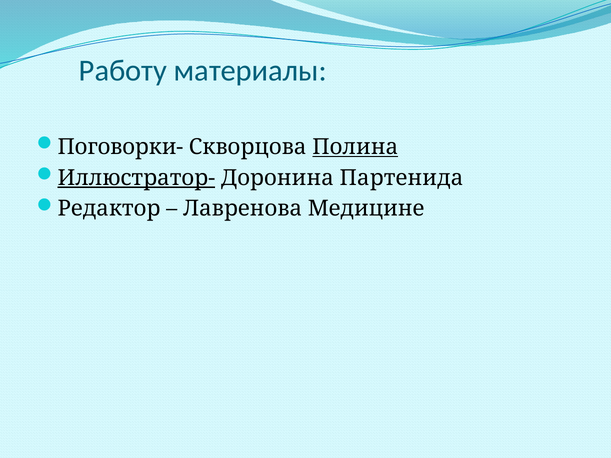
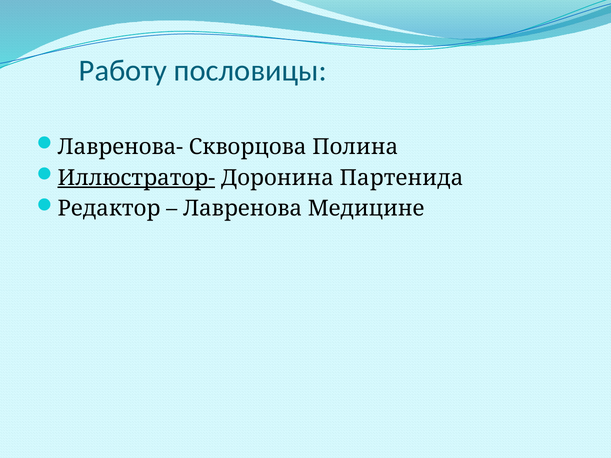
материалы: материалы -> пословицы
Поговорки-: Поговорки- -> Лавренова-
Полина underline: present -> none
